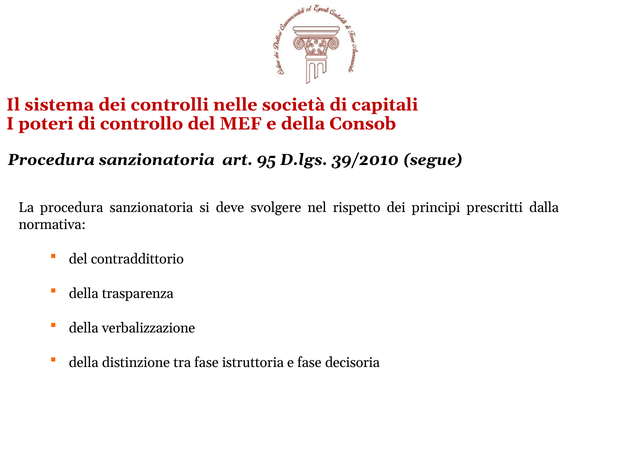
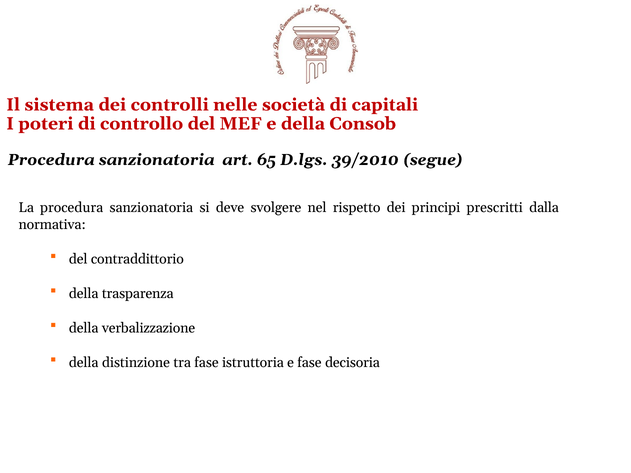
95: 95 -> 65
